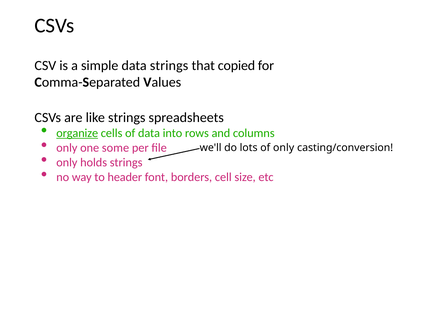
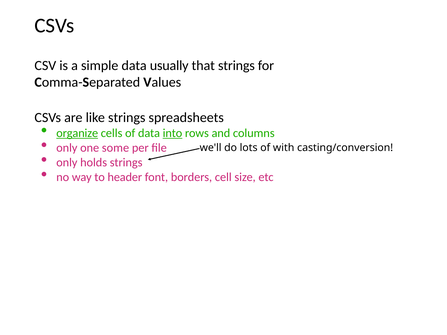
data strings: strings -> usually
that copied: copied -> strings
into underline: none -> present
of only: only -> with
